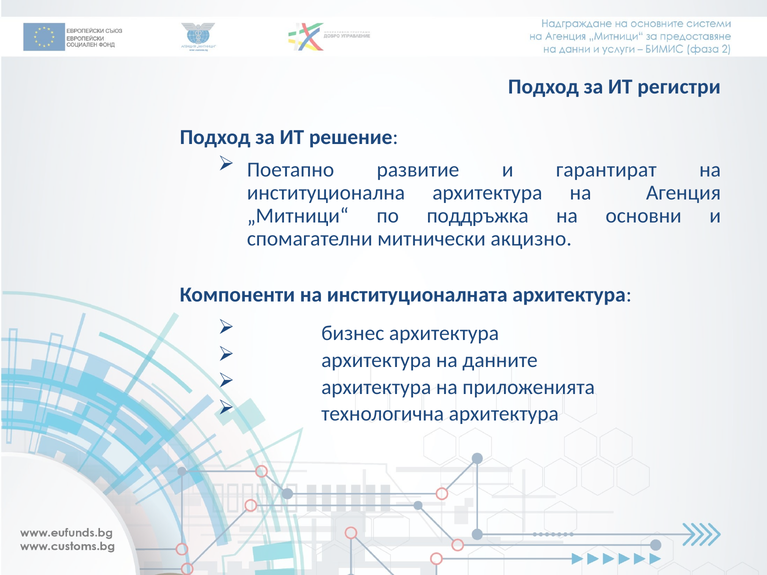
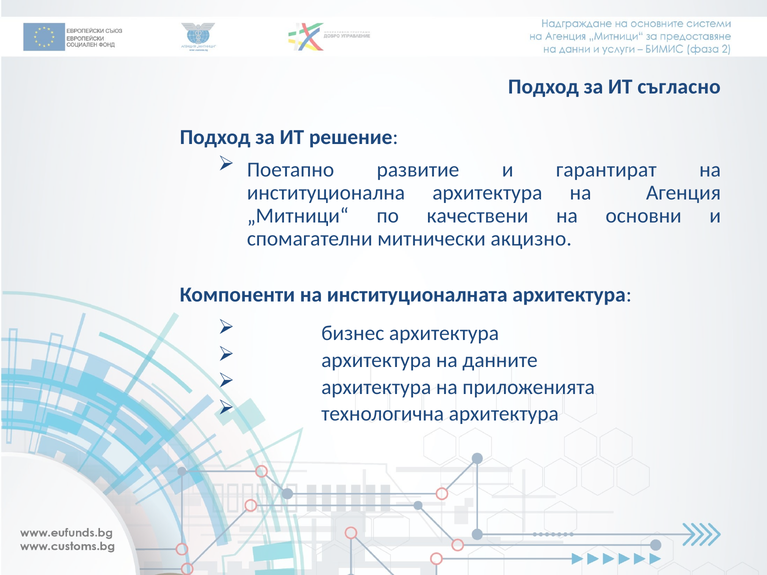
регистри: регистри -> съгласно
поддръжка: поддръжка -> качествени
